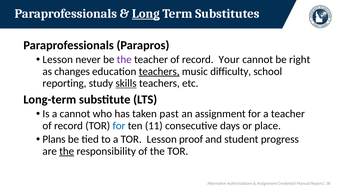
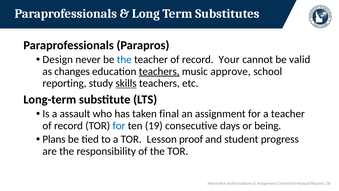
Long underline: present -> none
Lesson at (58, 59): Lesson -> Design
the at (124, 59) colour: purple -> blue
right: right -> valid
difficulty: difficulty -> approve
a cannot: cannot -> assault
past: past -> final
11: 11 -> 19
place: place -> being
the at (67, 151) underline: present -> none
